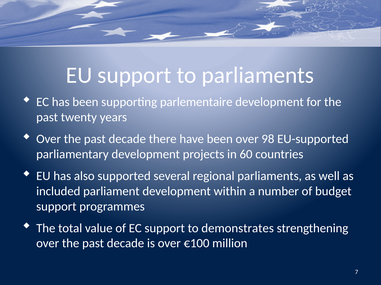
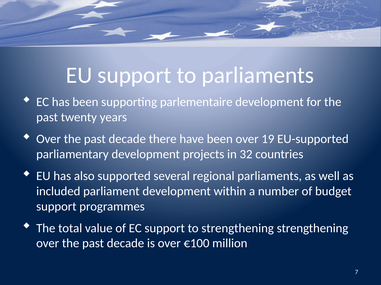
98: 98 -> 19
60: 60 -> 32
to demonstrates: demonstrates -> strengthening
